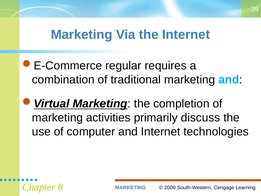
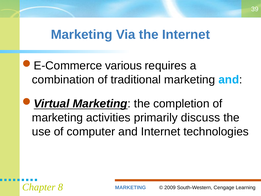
regular: regular -> various
